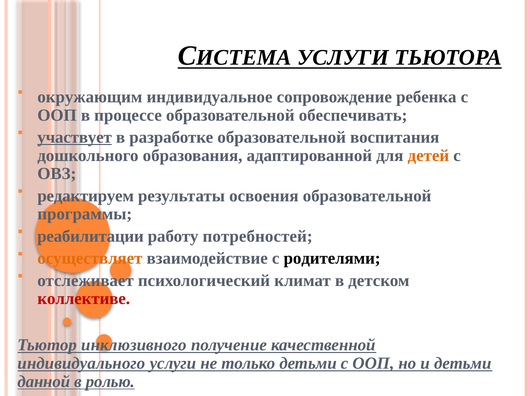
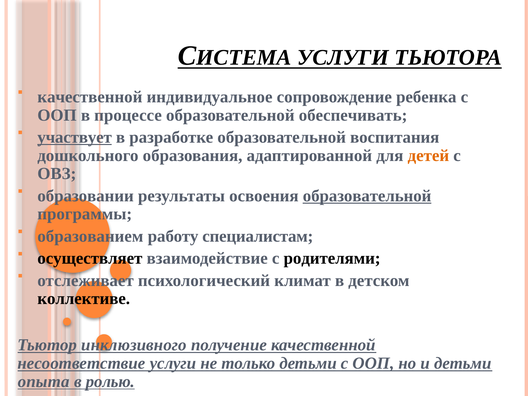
окружающим at (90, 97): окружающим -> качественной
редактируем: редактируем -> образовании
образовательной at (367, 196) underline: none -> present
реабилитации: реабилитации -> образованием
потребностей: потребностей -> специалистам
осуществляет colour: orange -> black
коллективе colour: red -> black
индивидуального: индивидуального -> несоответствие
данной: данной -> опыта
